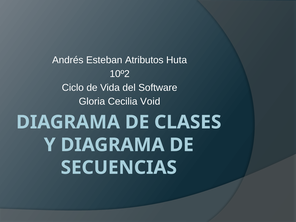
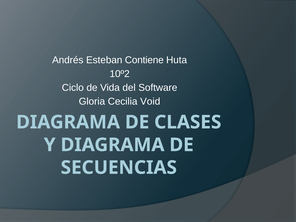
Atributos: Atributos -> Contiene
